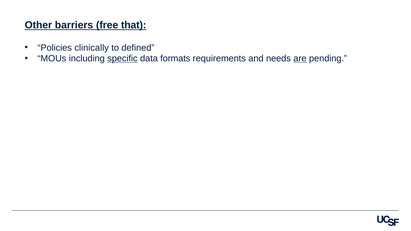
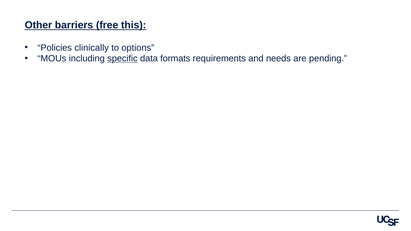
that: that -> this
defined: defined -> options
are underline: present -> none
